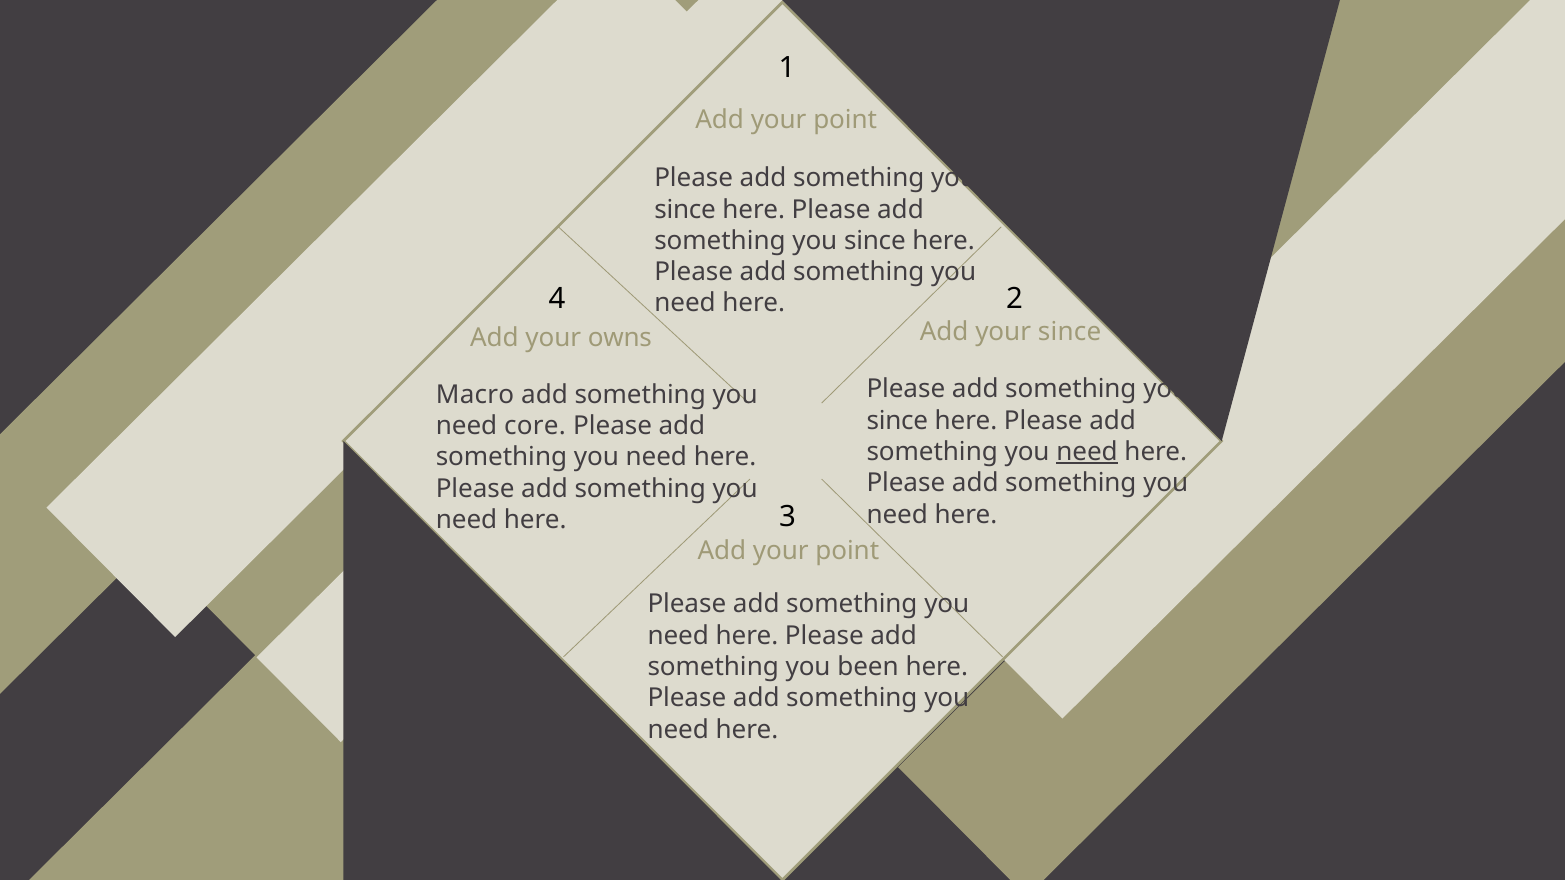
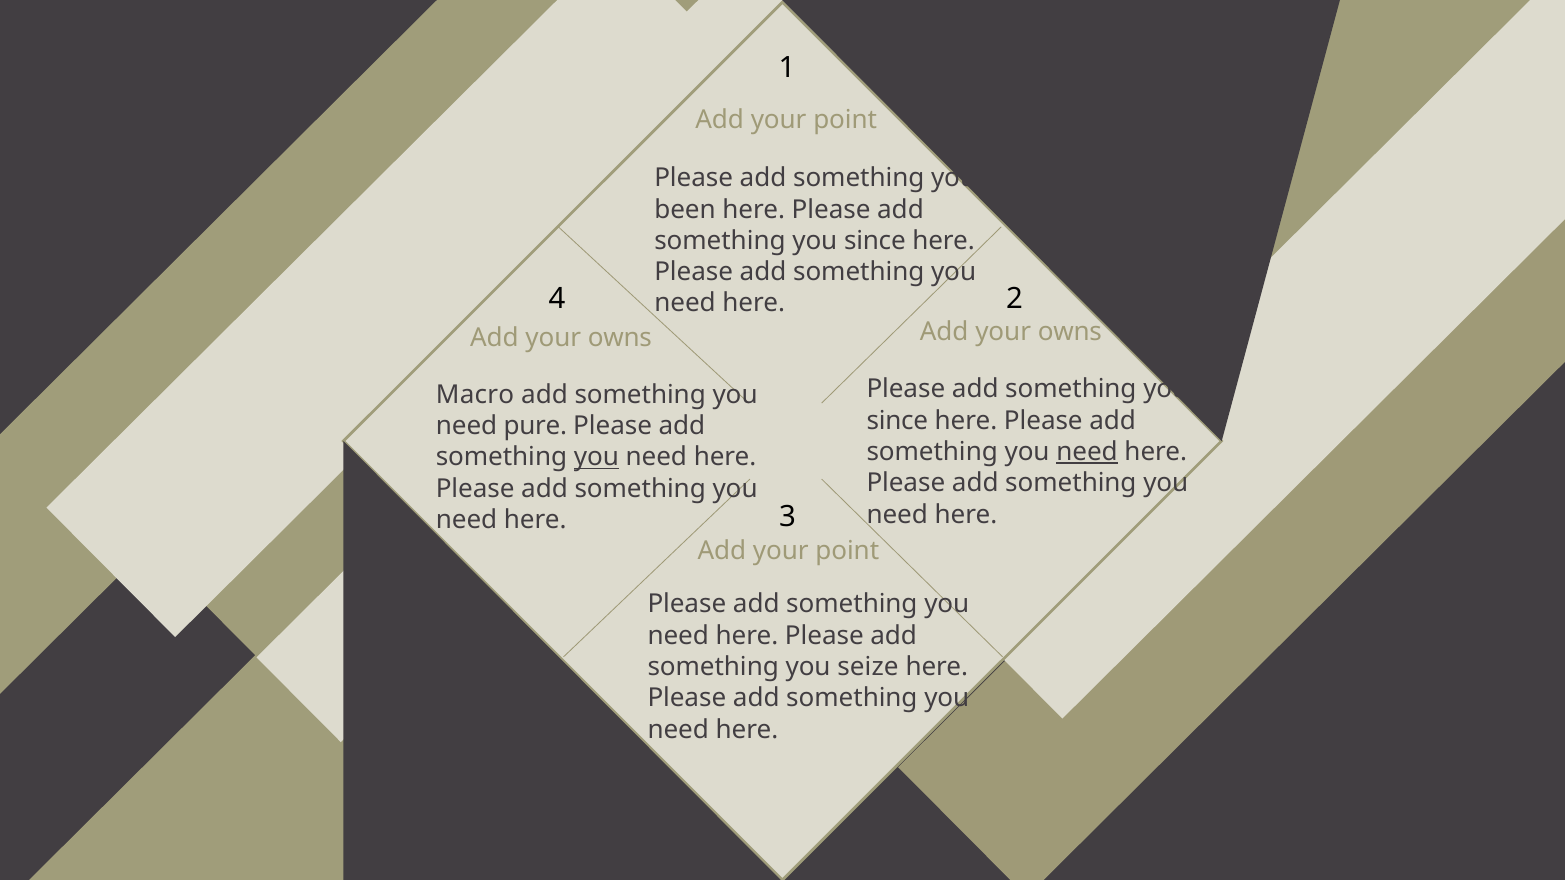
since at (685, 210): since -> been
since at (1070, 332): since -> owns
core: core -> pure
you at (596, 458) underline: none -> present
been: been -> seize
